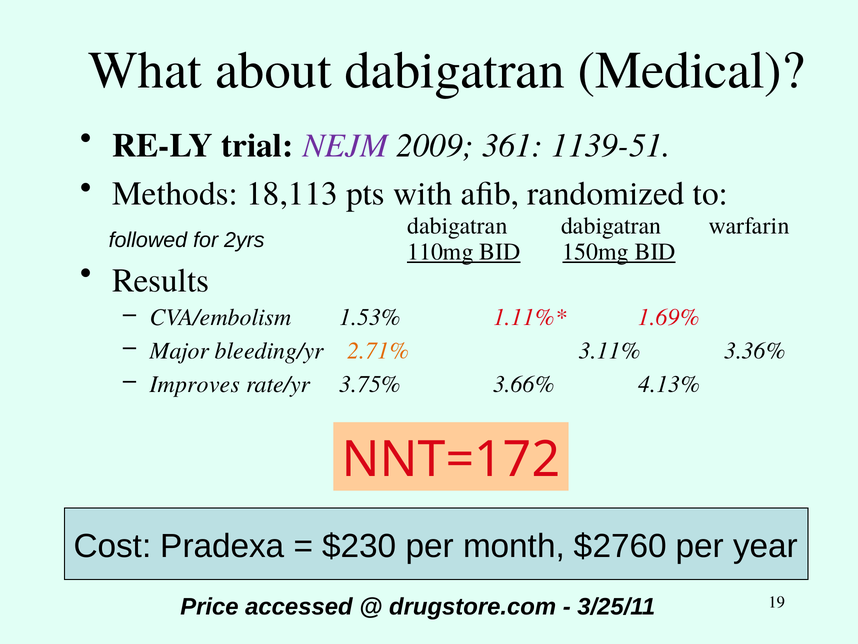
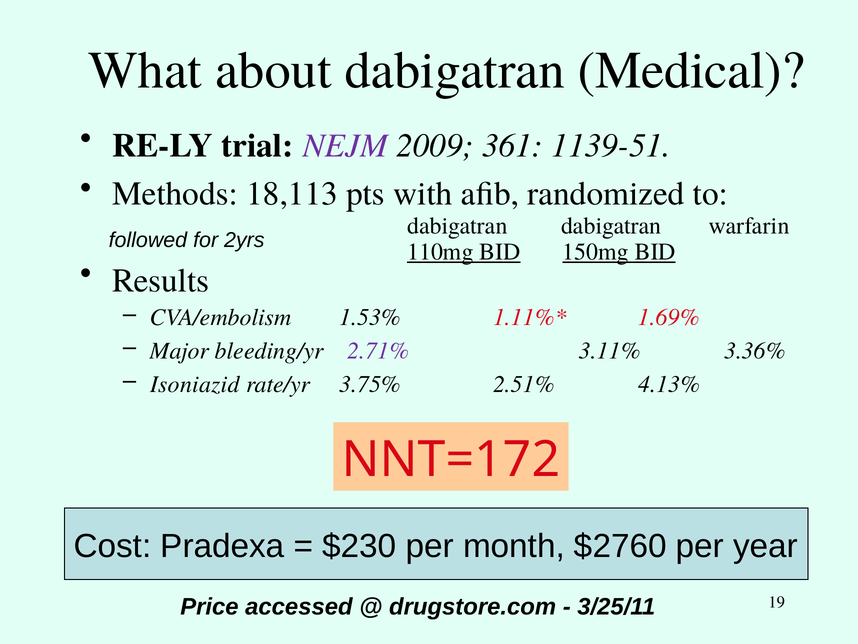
2.71% colour: orange -> purple
Improves: Improves -> Isoniazid
3.66%: 3.66% -> 2.51%
